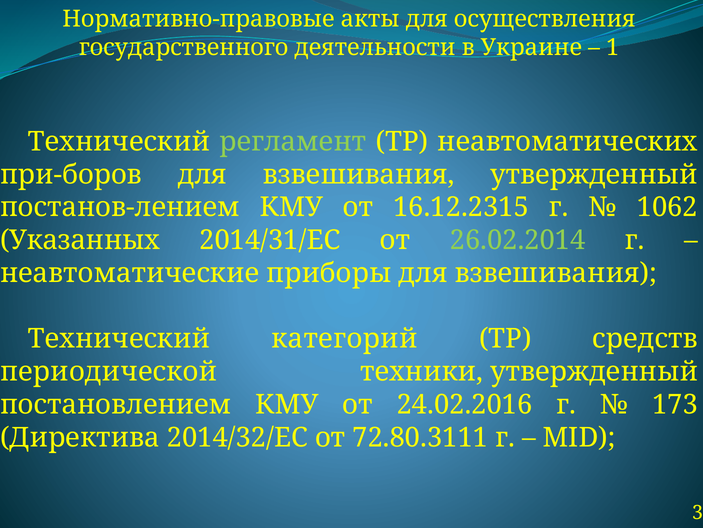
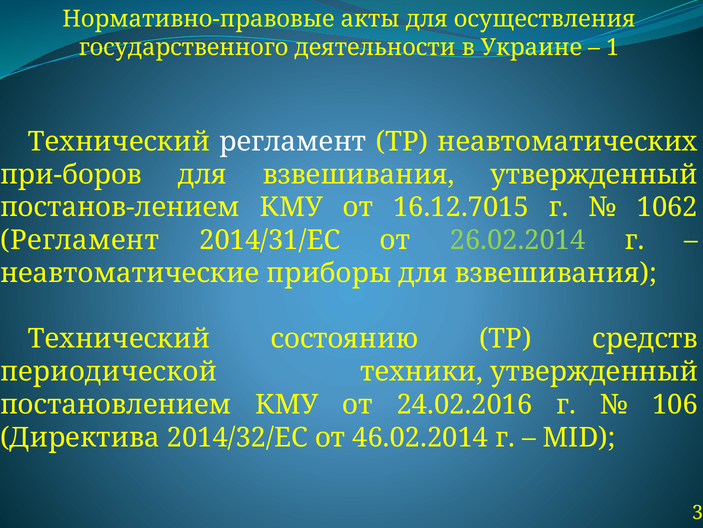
регламент at (293, 141) colour: light green -> white
16.12.2315: 16.12.2315 -> 16.12.7015
Указанных at (80, 240): Указанных -> Регламент
категорий: категорий -> состоянию
173: 173 -> 106
72.80.3111: 72.80.3111 -> 46.02.2014
